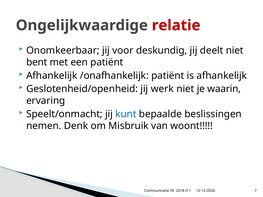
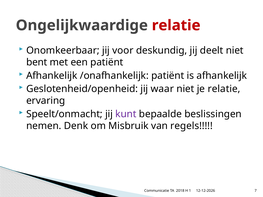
werk: werk -> waar
je waarin: waarin -> relatie
kunt colour: blue -> purple
woont: woont -> regels
